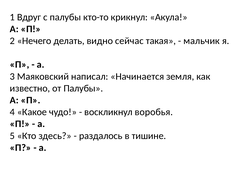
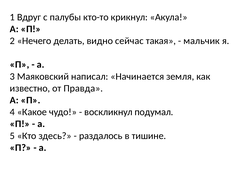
от Палубы: Палубы -> Правда
воробья: воробья -> подумал
